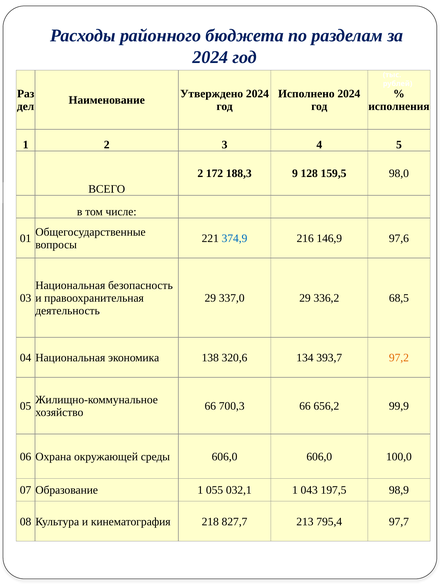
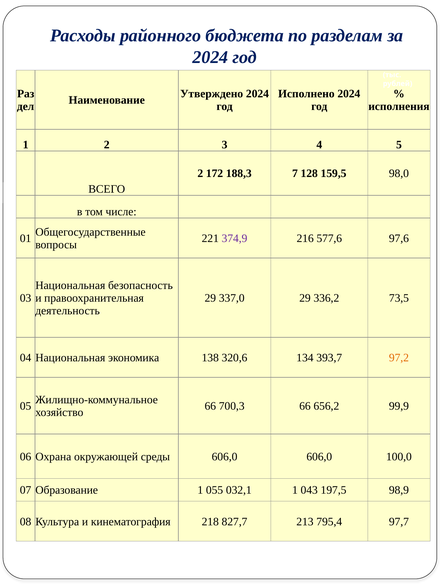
9: 9 -> 7
374,9 colour: blue -> purple
146,9: 146,9 -> 577,6
68,5: 68,5 -> 73,5
